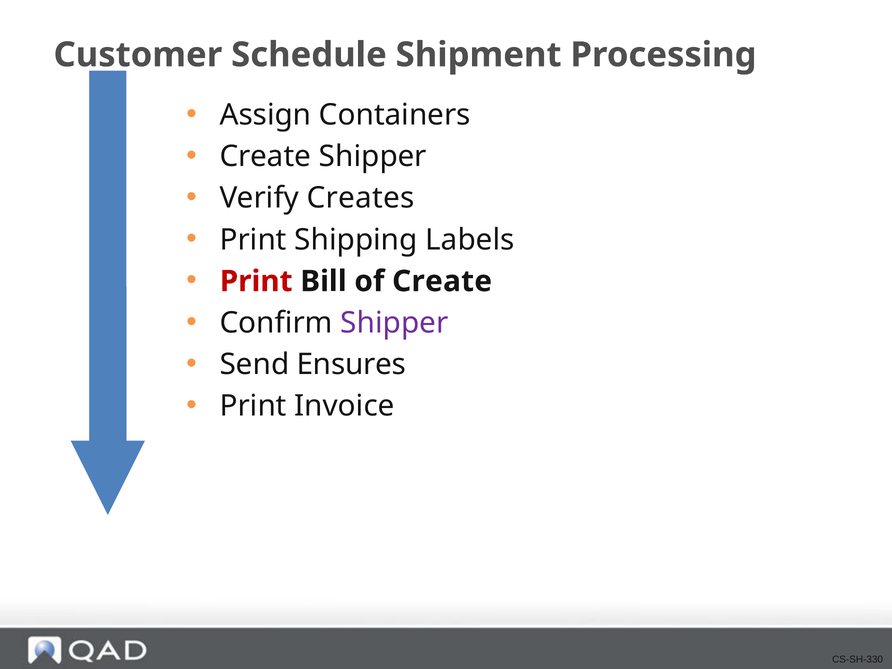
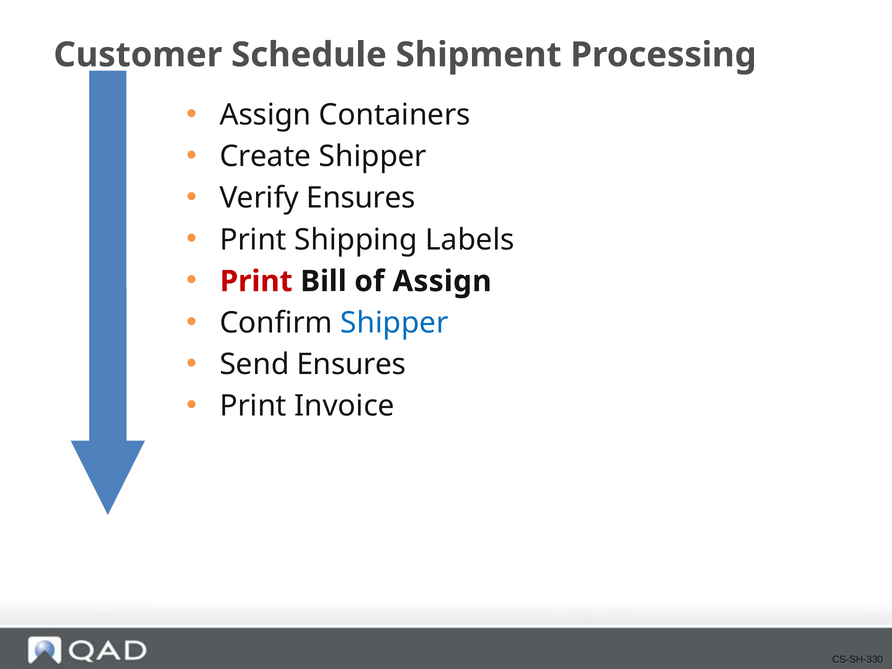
Verify Creates: Creates -> Ensures
of Create: Create -> Assign
Shipper at (394, 323) colour: purple -> blue
